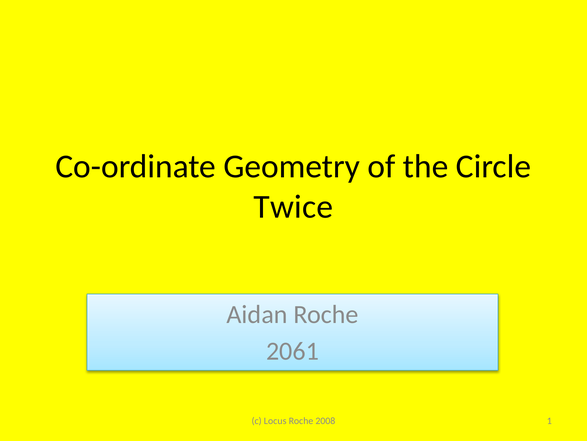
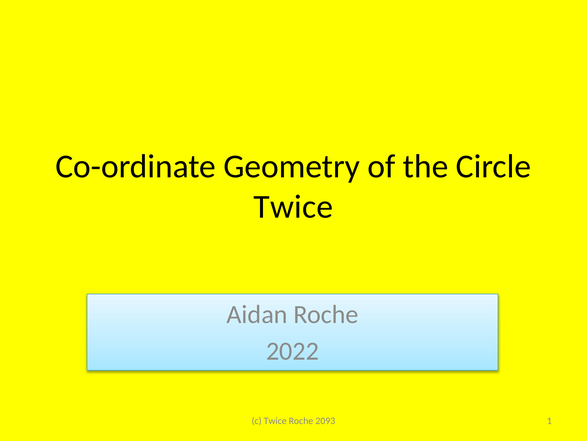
2061: 2061 -> 2022
c Locus: Locus -> Twice
2008: 2008 -> 2093
